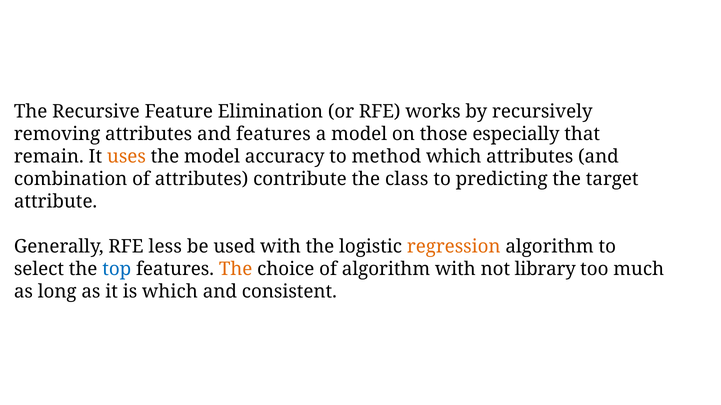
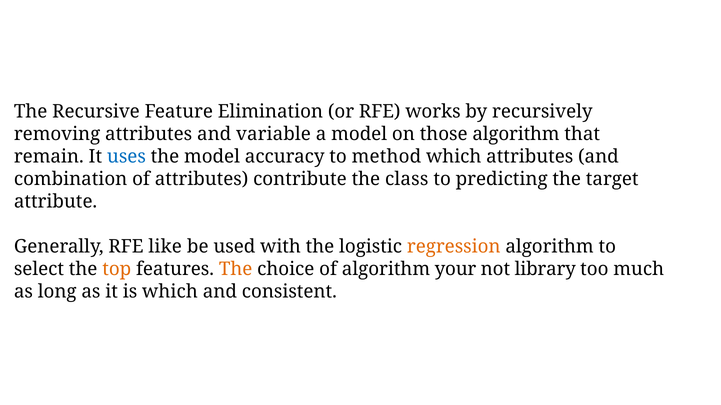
and features: features -> variable
those especially: especially -> algorithm
uses colour: orange -> blue
less: less -> like
top colour: blue -> orange
algorithm with: with -> your
